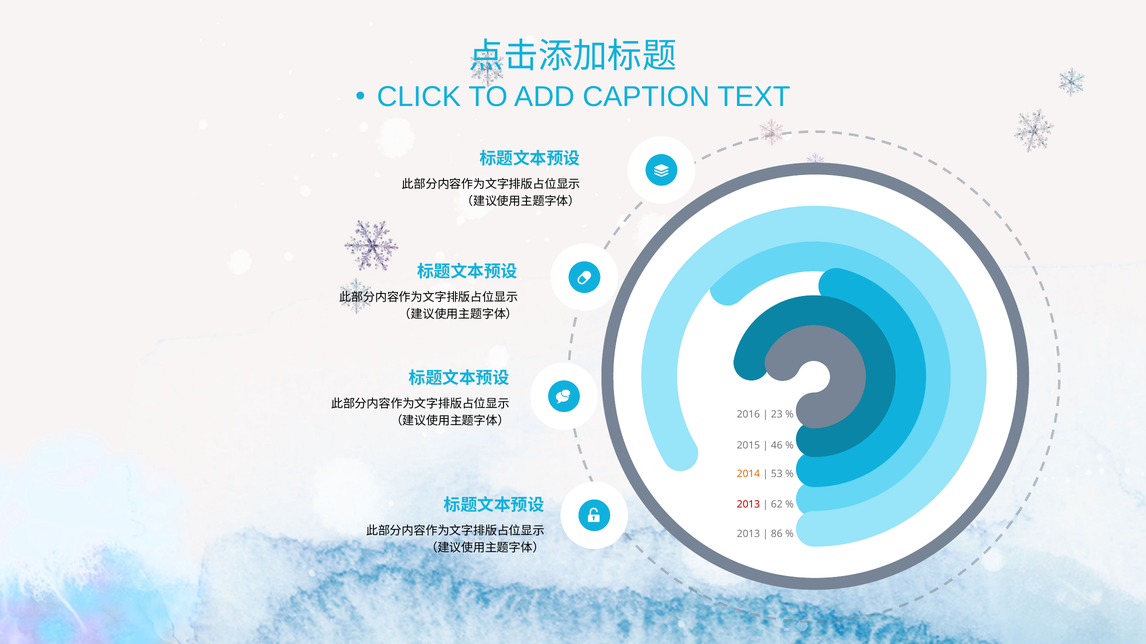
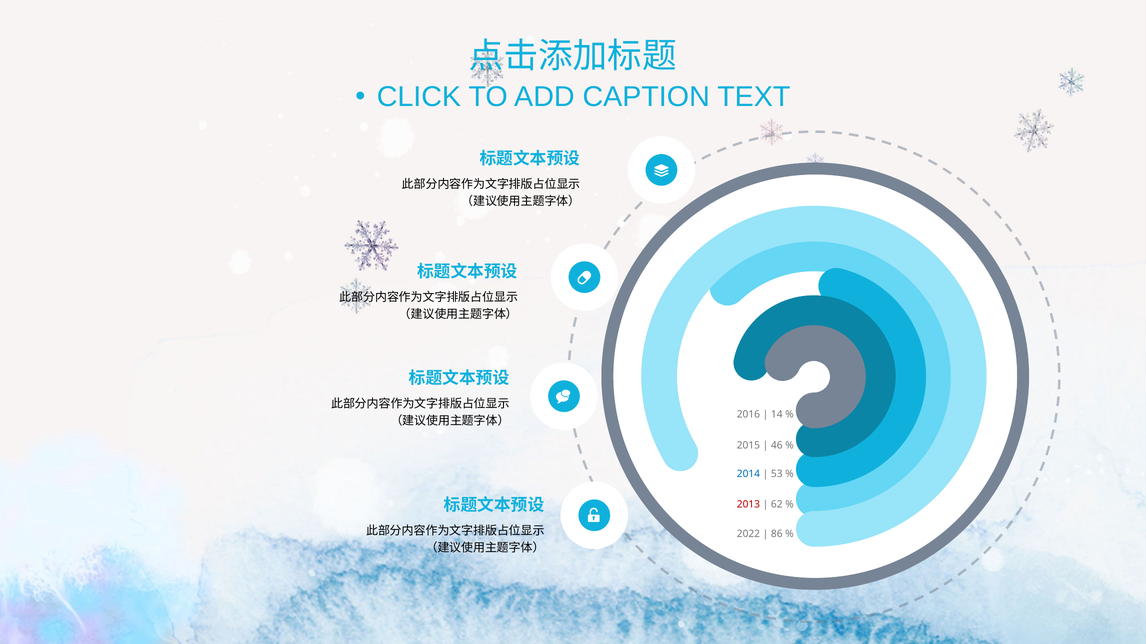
23: 23 -> 14
2014 colour: orange -> blue
2013 at (748, 534): 2013 -> 2022
